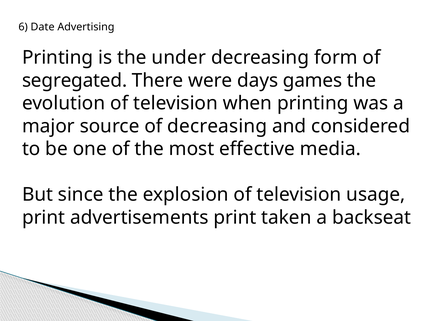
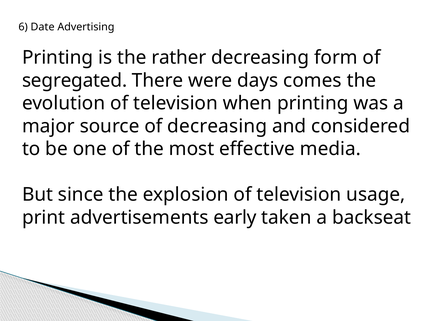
under: under -> rather
games: games -> comes
advertisements print: print -> early
